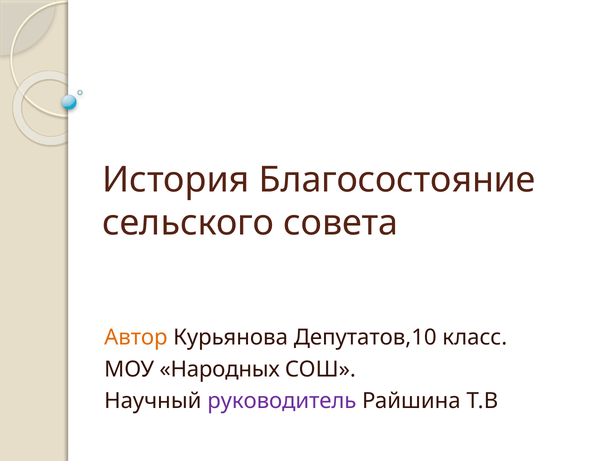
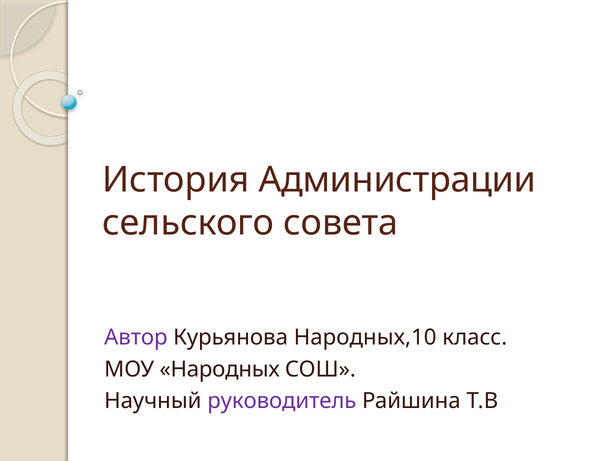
Благосостояние: Благосостояние -> Администрации
Автор colour: orange -> purple
Депутатов,10: Депутатов,10 -> Народных,10
